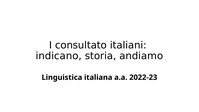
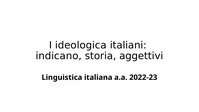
consultato: consultato -> ideologica
andiamo: andiamo -> aggettivi
